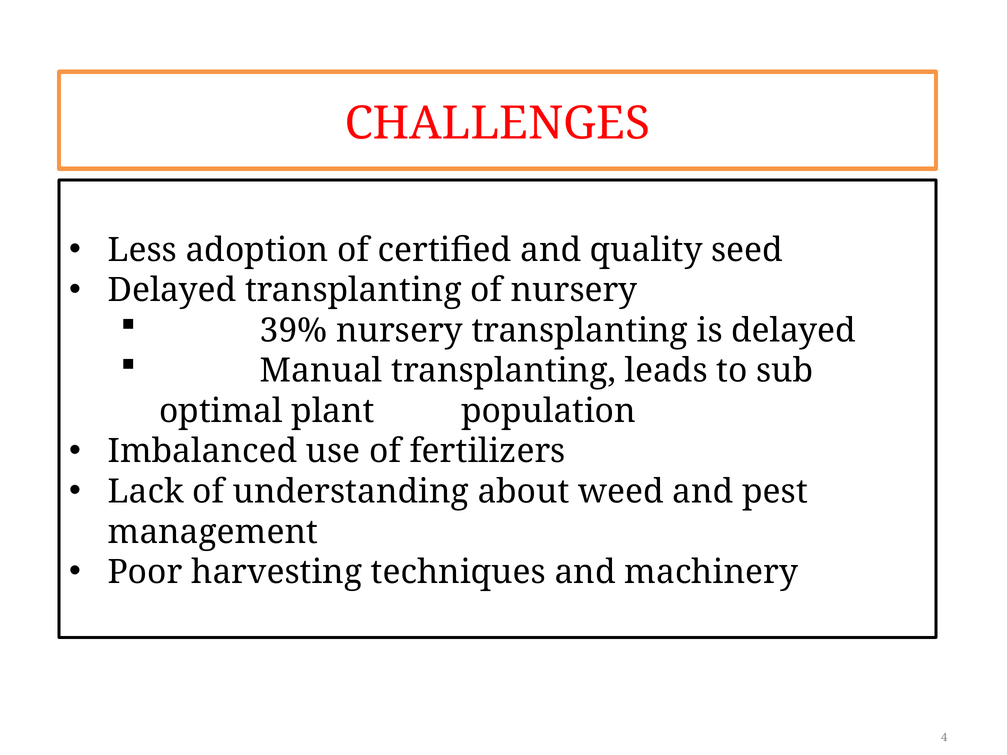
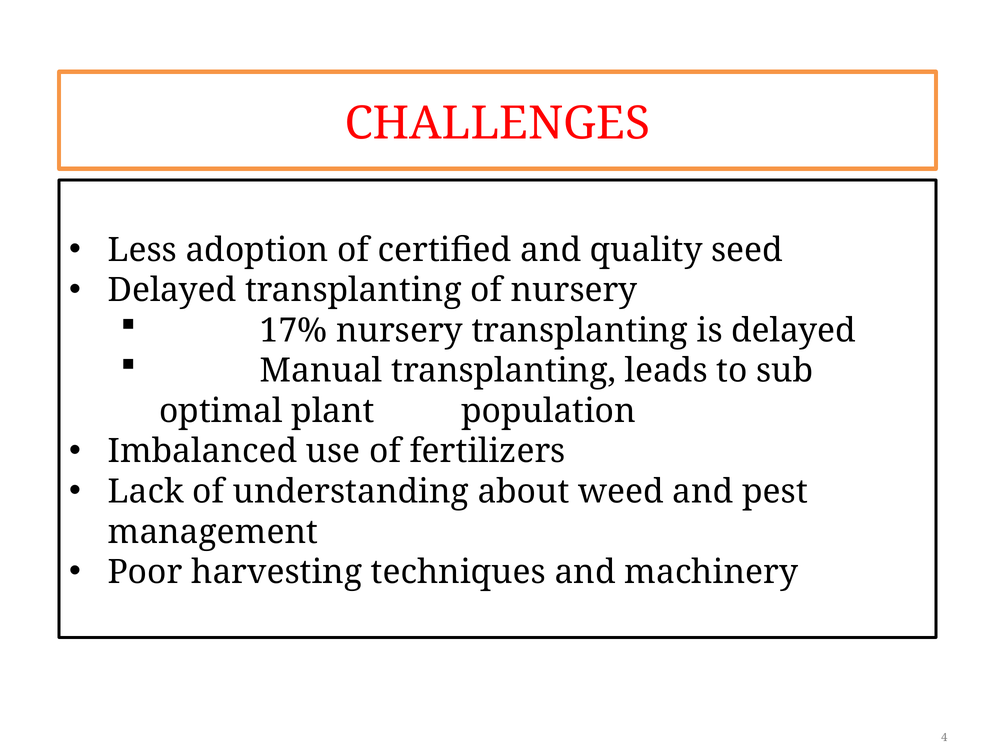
39%: 39% -> 17%
